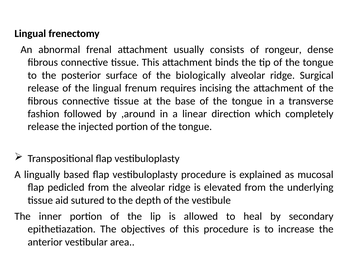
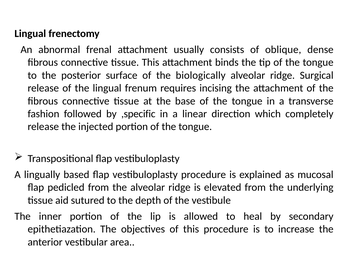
rongeur: rongeur -> oblique
,around: ,around -> ,specific
